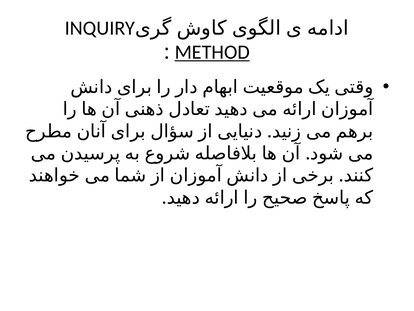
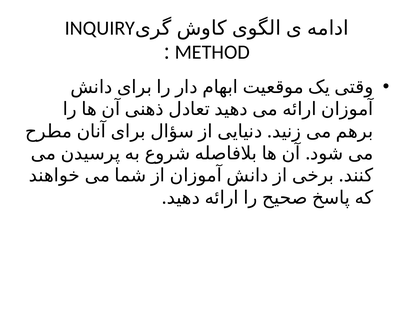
METHOD underline: present -> none
